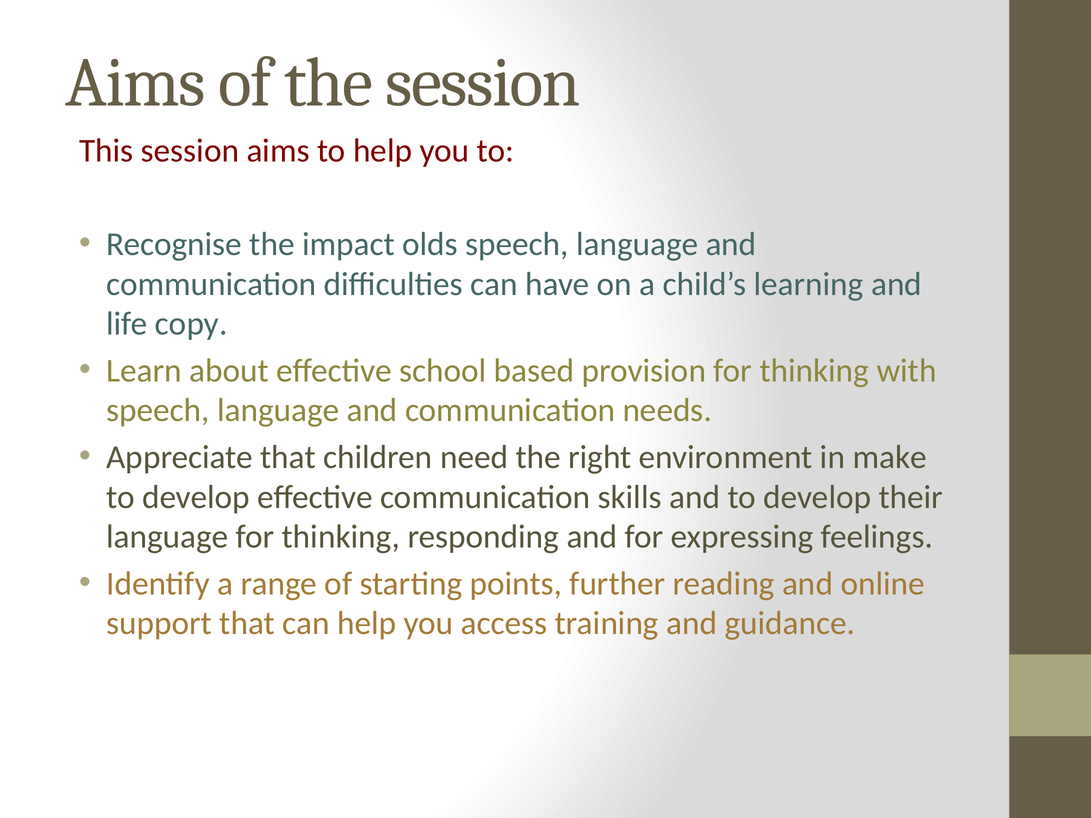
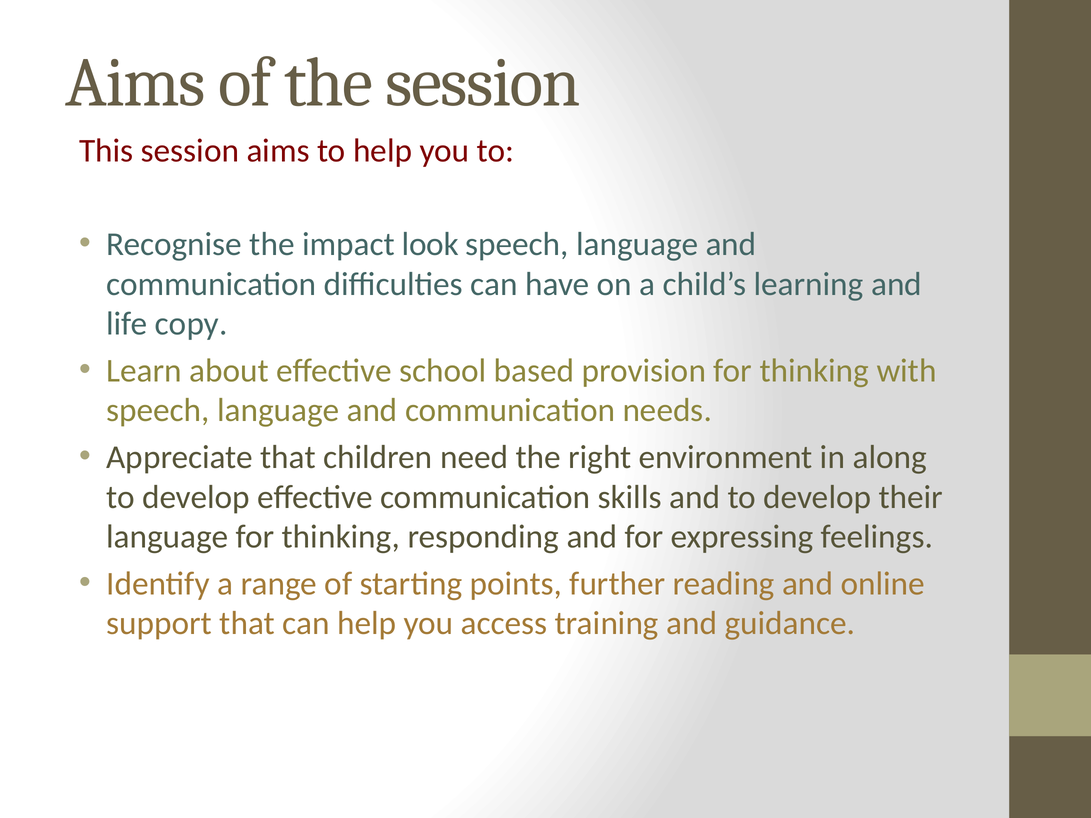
olds: olds -> look
make: make -> along
